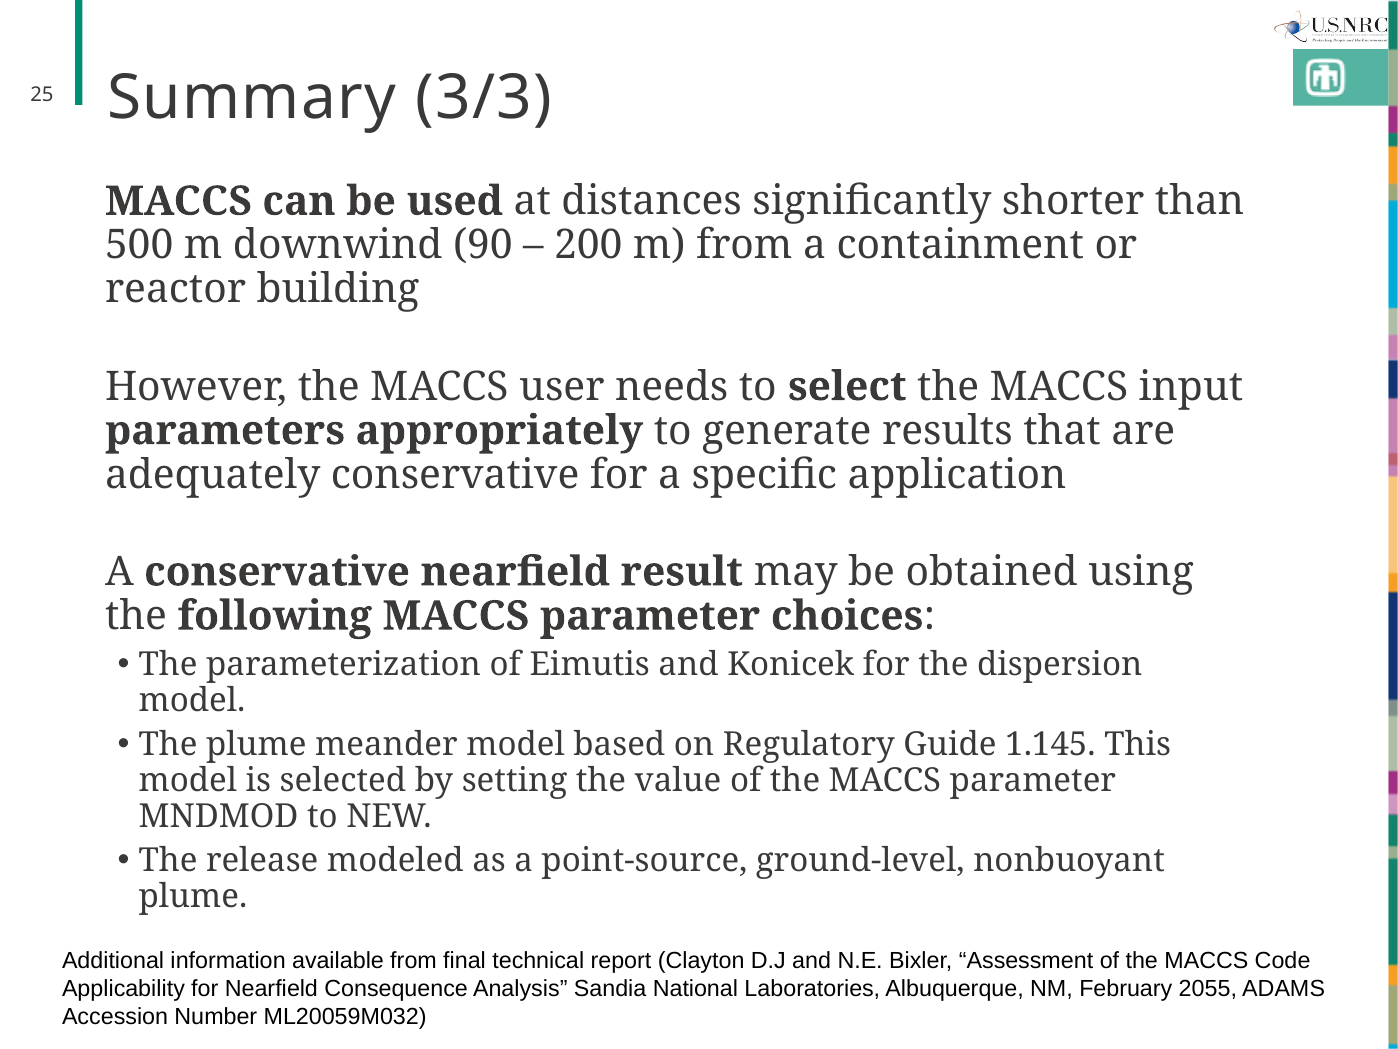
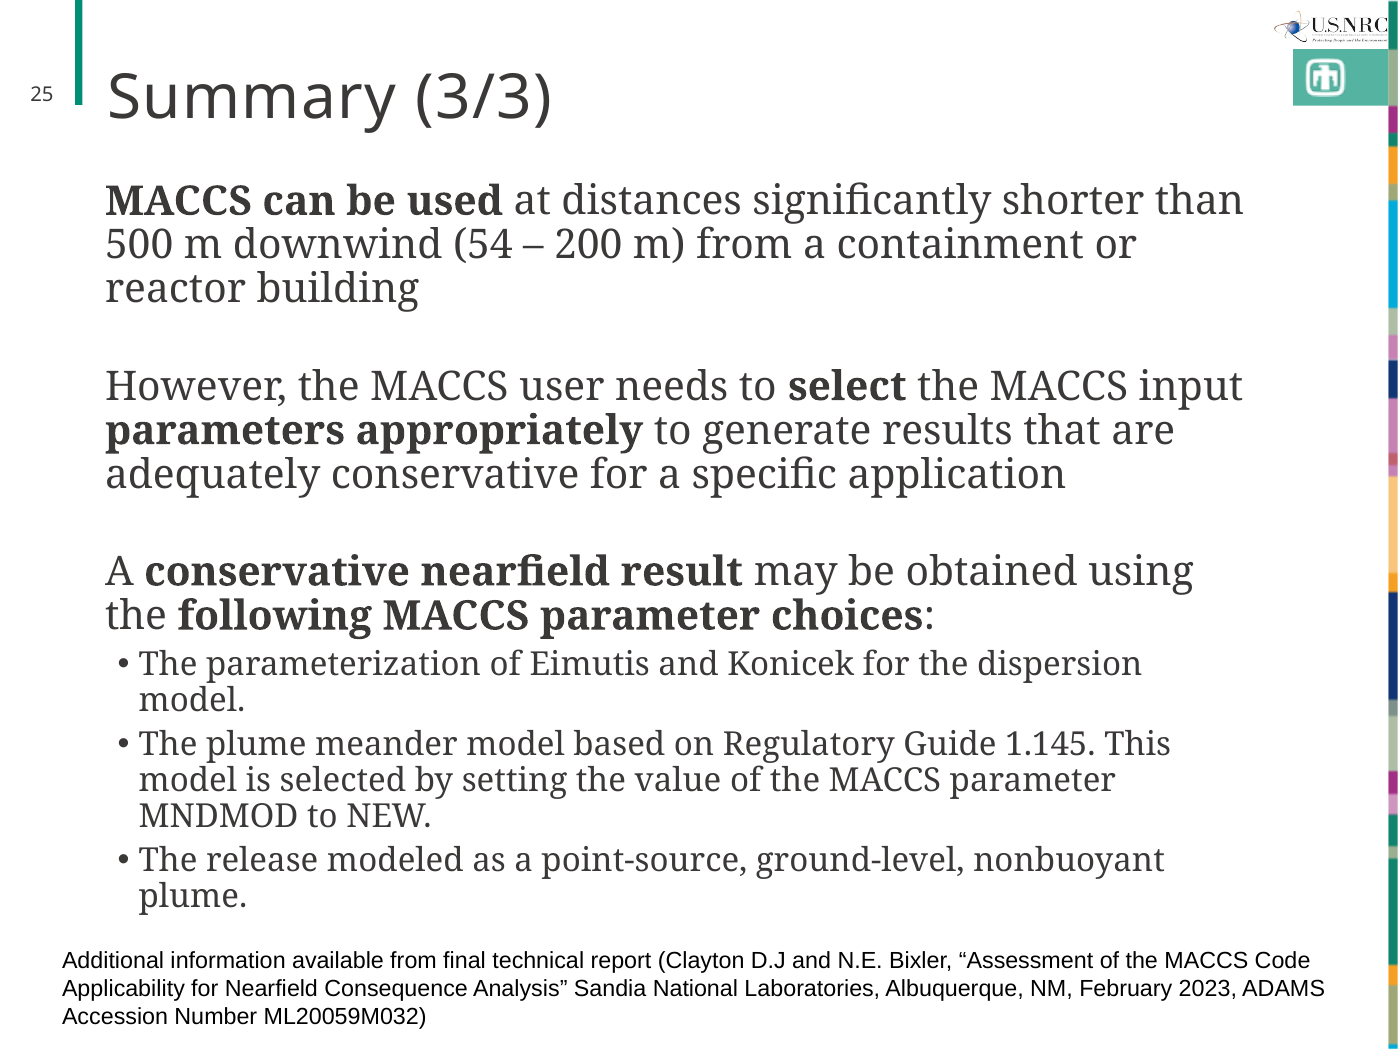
90: 90 -> 54
2055: 2055 -> 2023
